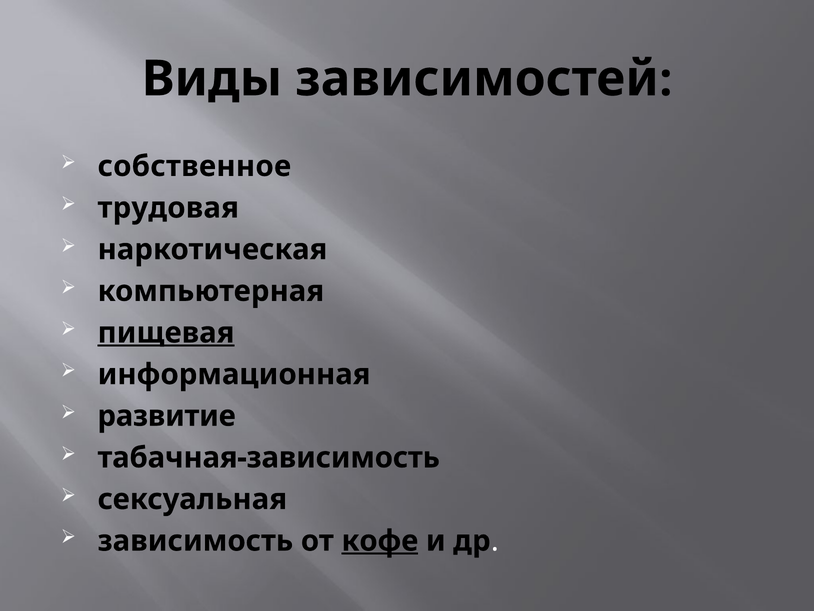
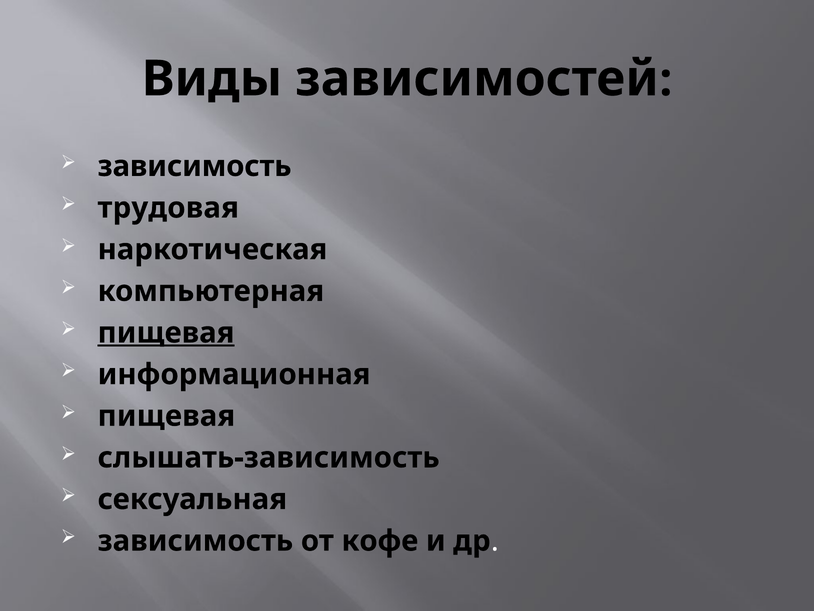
собственное at (194, 166): собственное -> зависимость
развитие at (167, 416): развитие -> пищевая
табачная-зависимость: табачная-зависимость -> слышать-зависимость
кофе underline: present -> none
